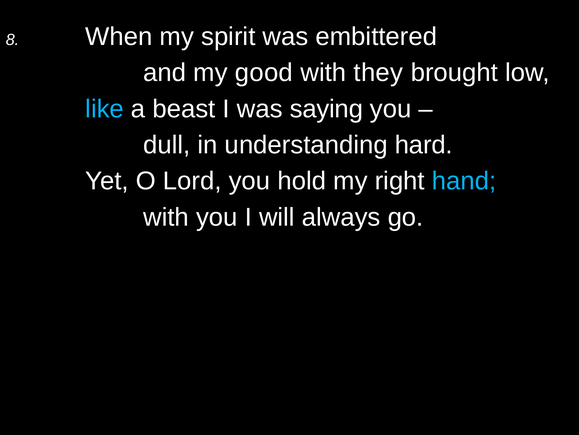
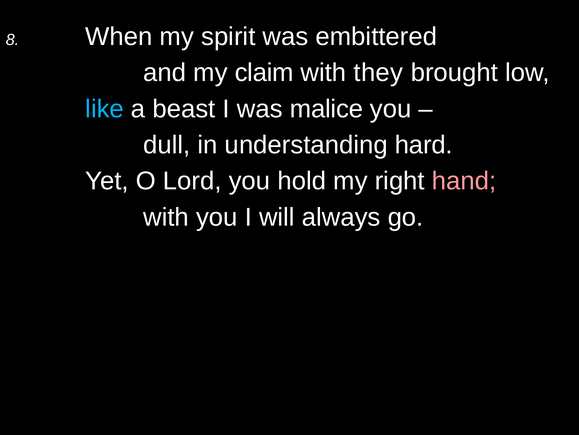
good: good -> claim
saying: saying -> malice
hand colour: light blue -> pink
